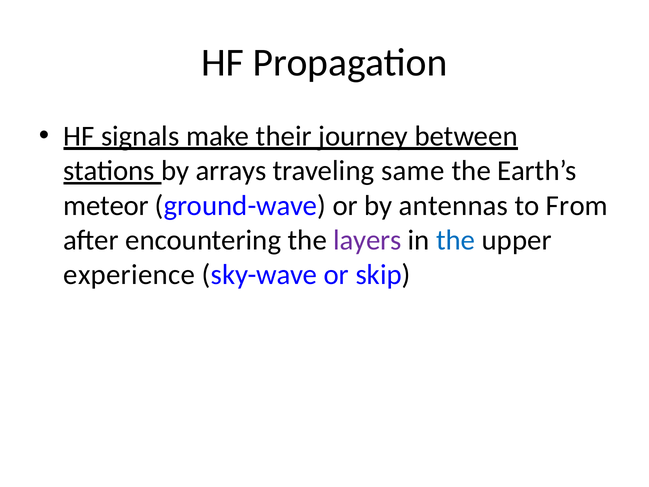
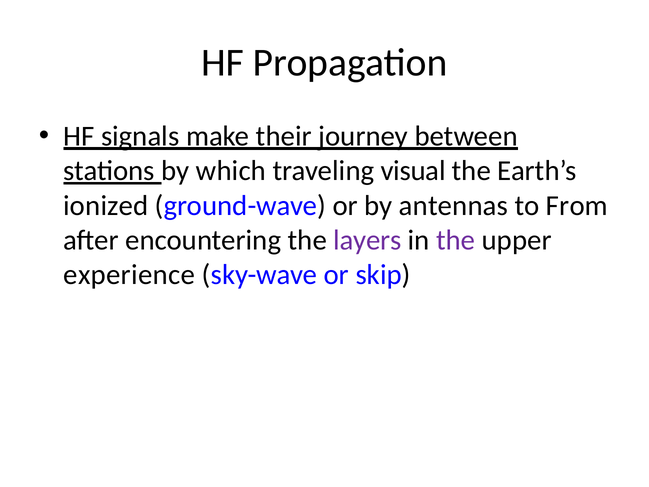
arrays: arrays -> which
same: same -> visual
meteor: meteor -> ionized
the at (456, 240) colour: blue -> purple
